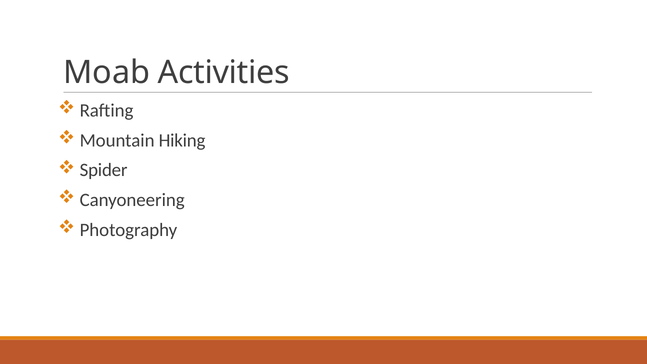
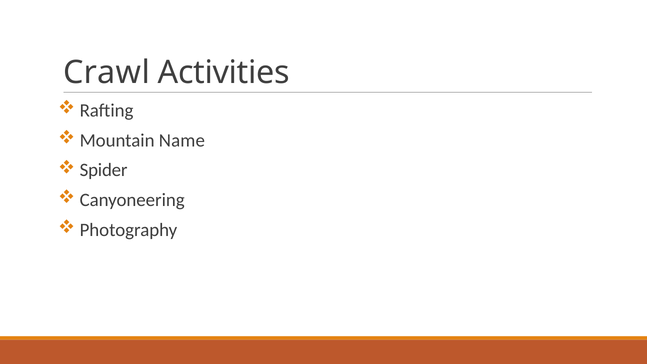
Moab: Moab -> Crawl
Hiking: Hiking -> Name
